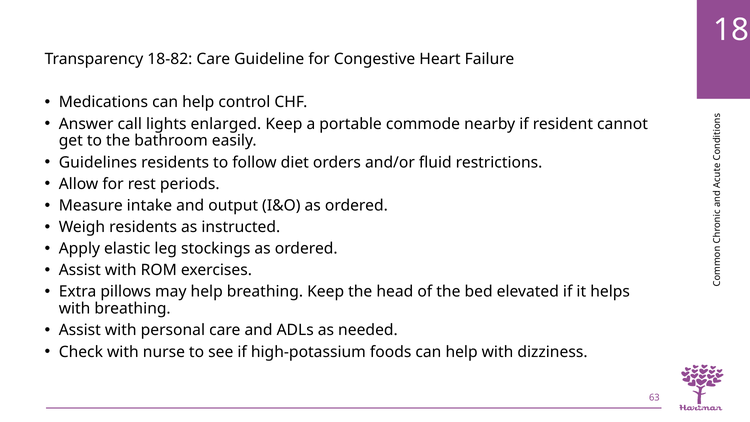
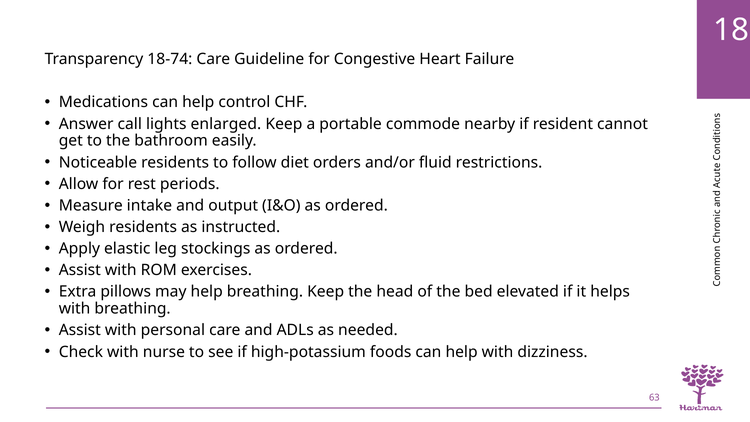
18-82: 18-82 -> 18-74
Guidelines: Guidelines -> Noticeable
